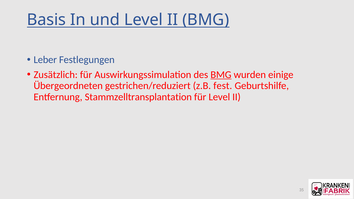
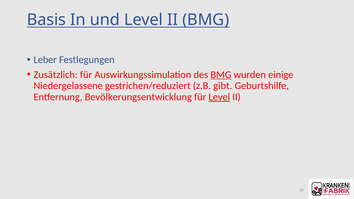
Übergeordneten: Übergeordneten -> Niedergelassene
fest: fest -> gibt
Stammzelltransplantation: Stammzelltransplantation -> Bevölkerungsentwicklung
Level at (219, 97) underline: none -> present
